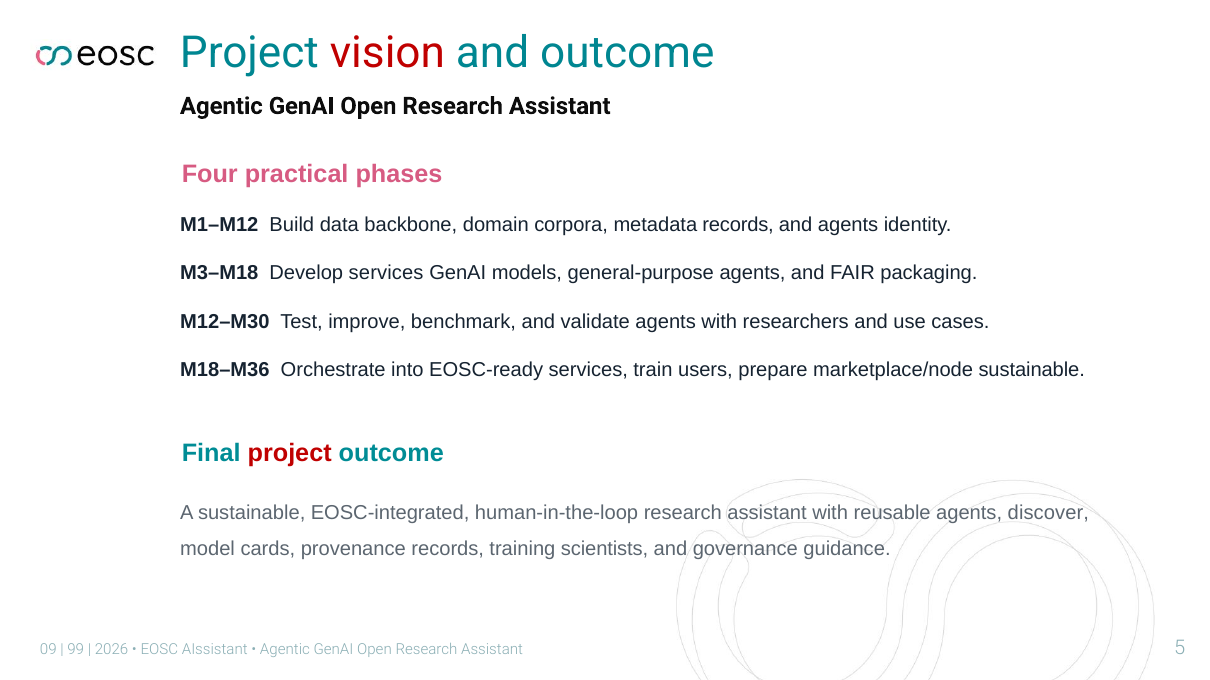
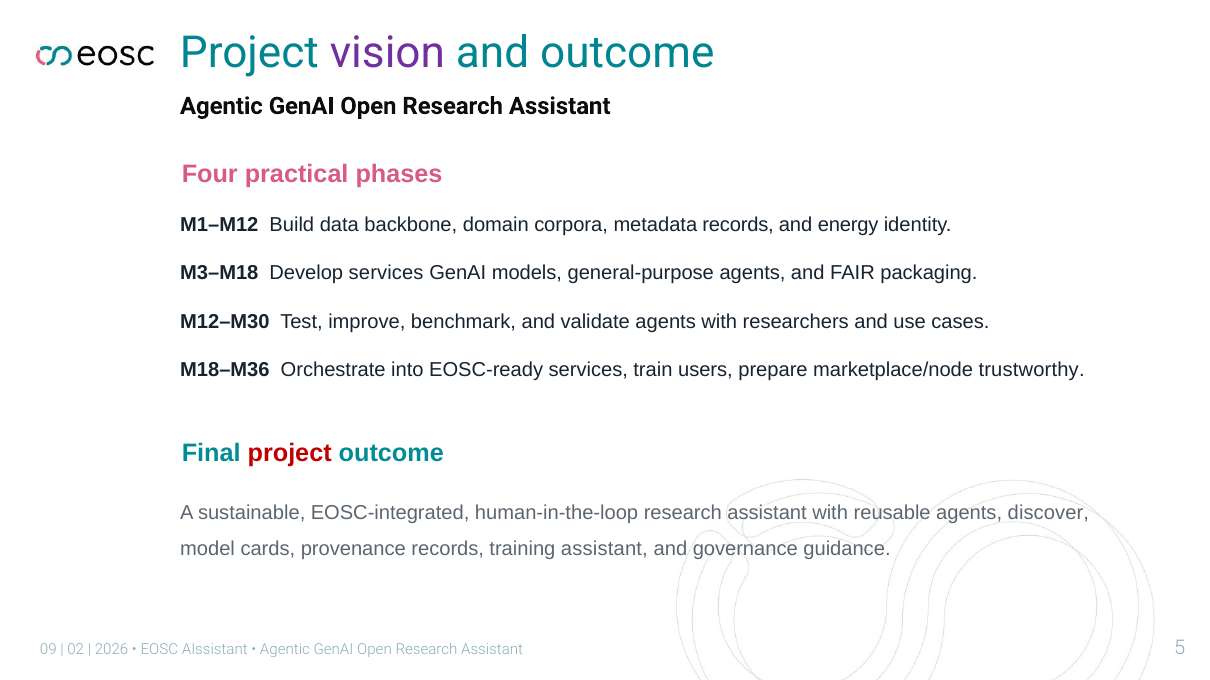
vision colour: red -> purple
and agents: agents -> energy
marketplace/node sustainable: sustainable -> trustworthy
training scientists: scientists -> assistant
99: 99 -> 02
